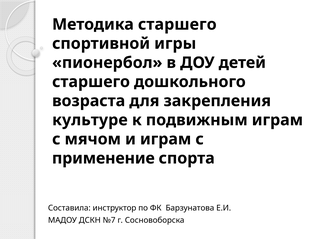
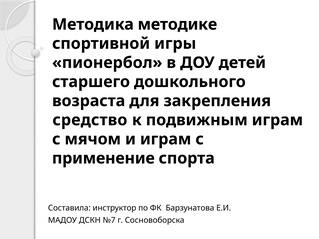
Методика старшего: старшего -> методике
культуре: культуре -> средство
